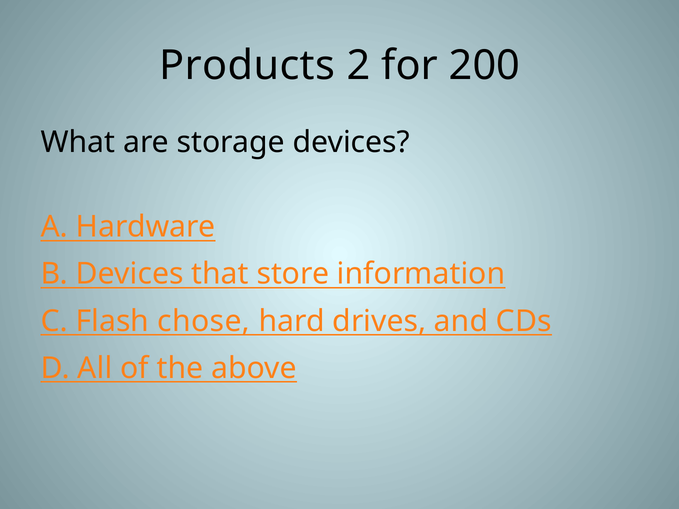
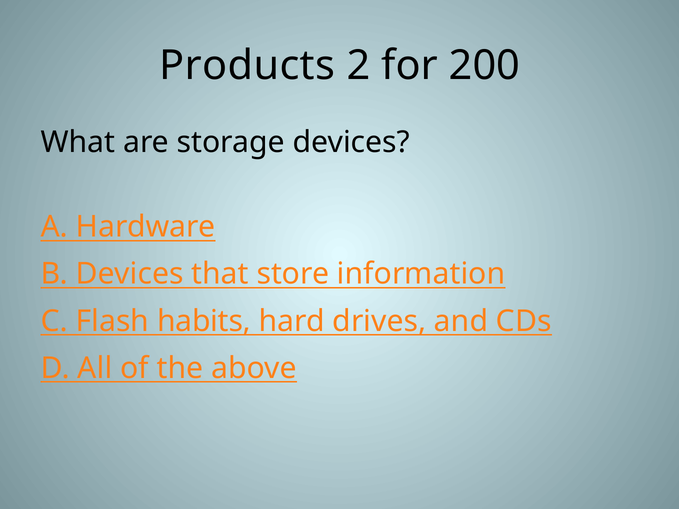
chose: chose -> habits
